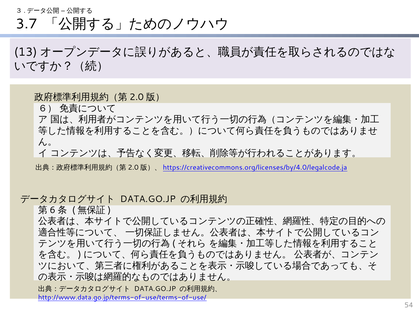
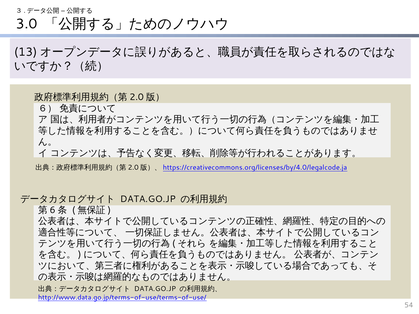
3.7: 3.7 -> 3.0
